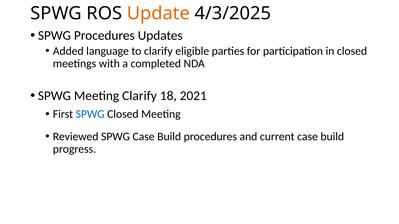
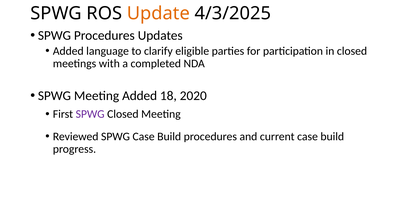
Meeting Clarify: Clarify -> Added
2021: 2021 -> 2020
SPWG at (90, 114) colour: blue -> purple
